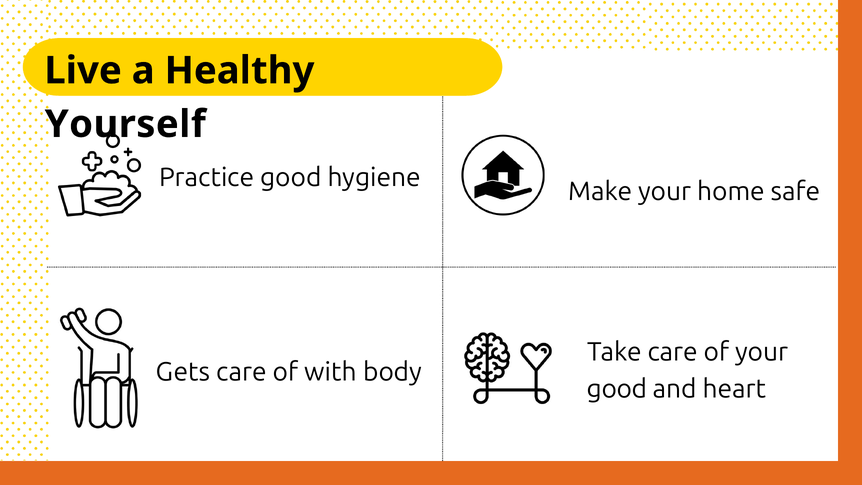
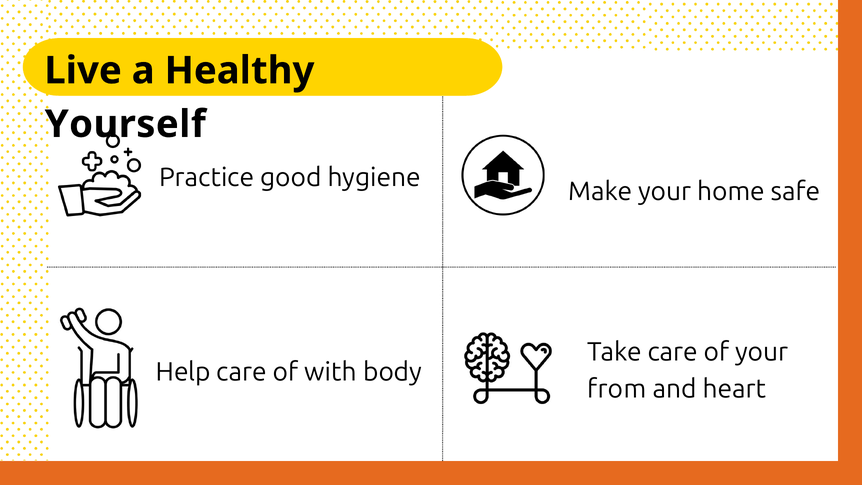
Gets: Gets -> Help
good at (617, 389): good -> from
